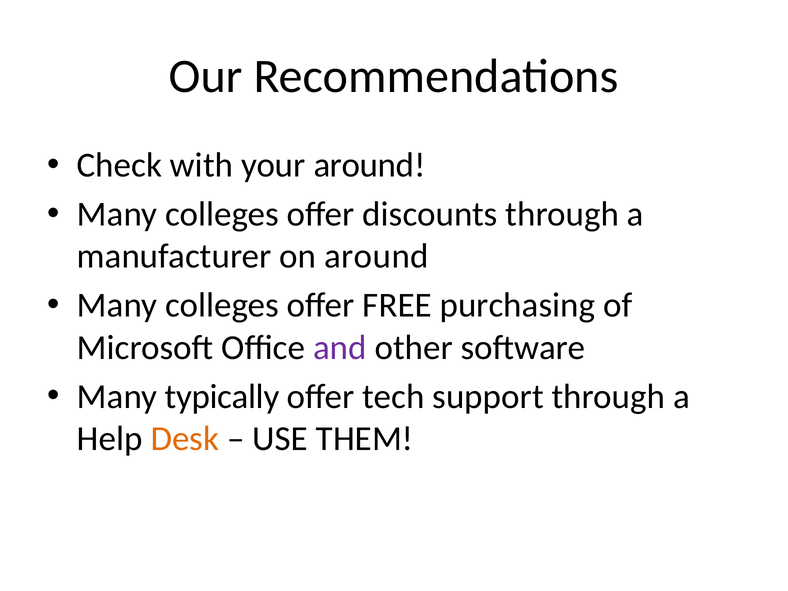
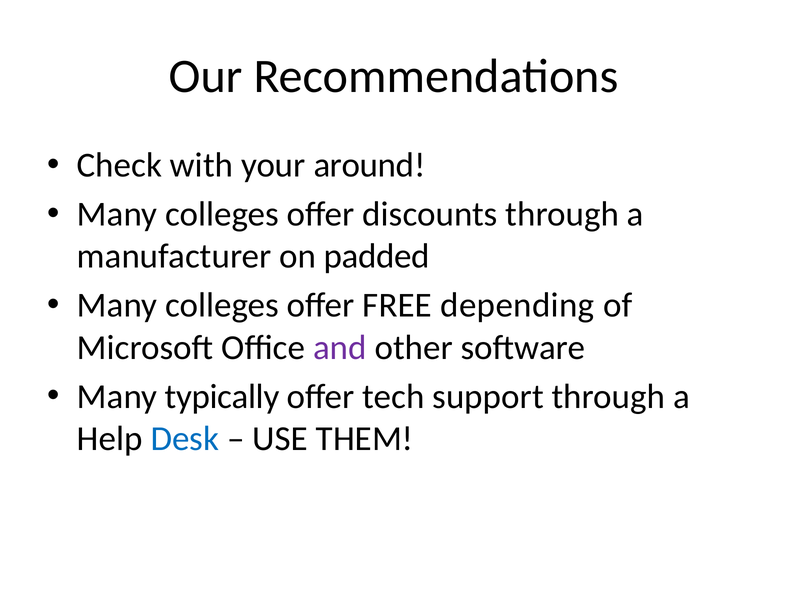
on around: around -> padded
purchasing: purchasing -> depending
Desk colour: orange -> blue
